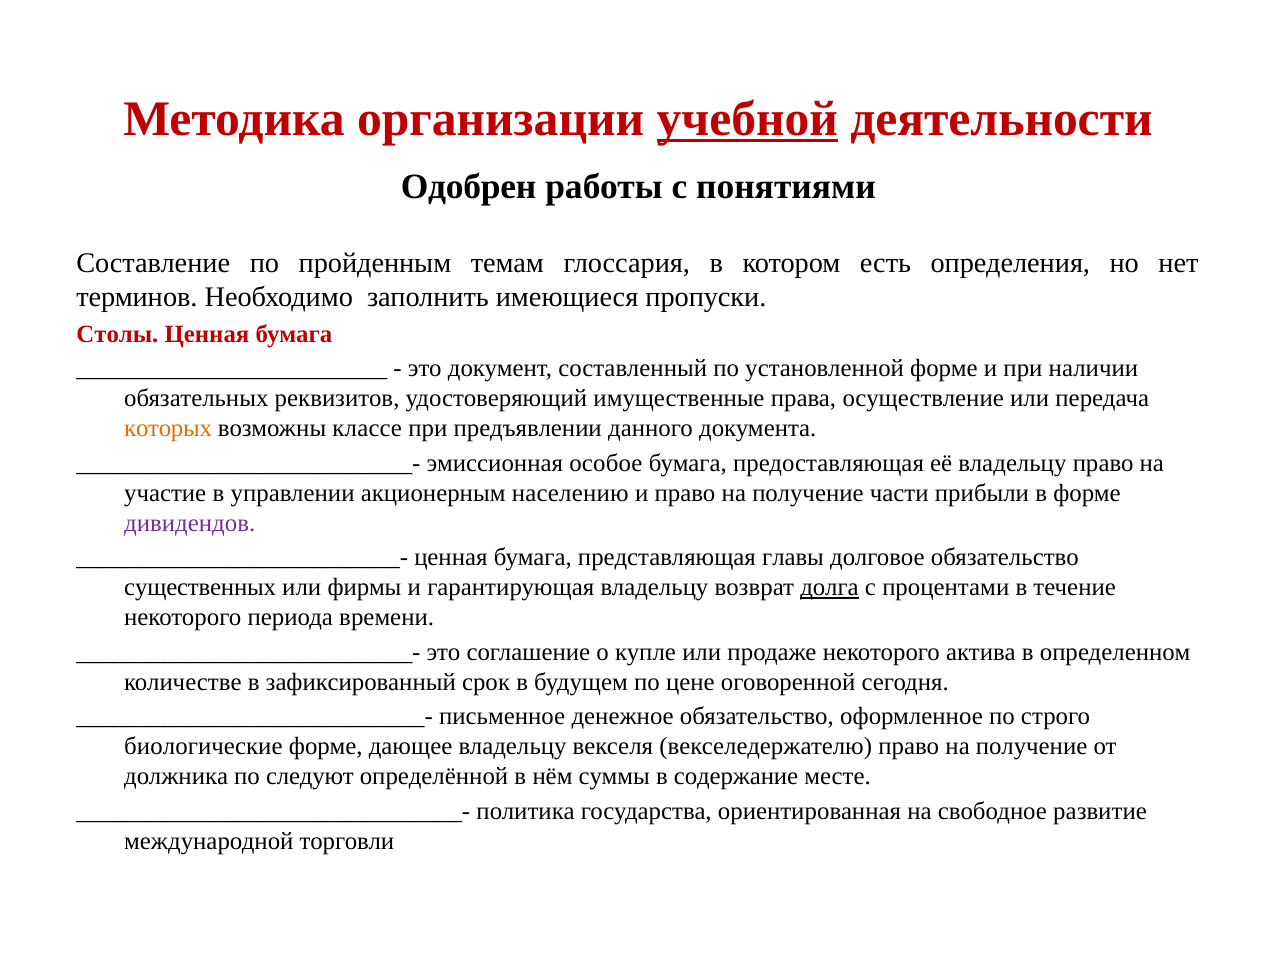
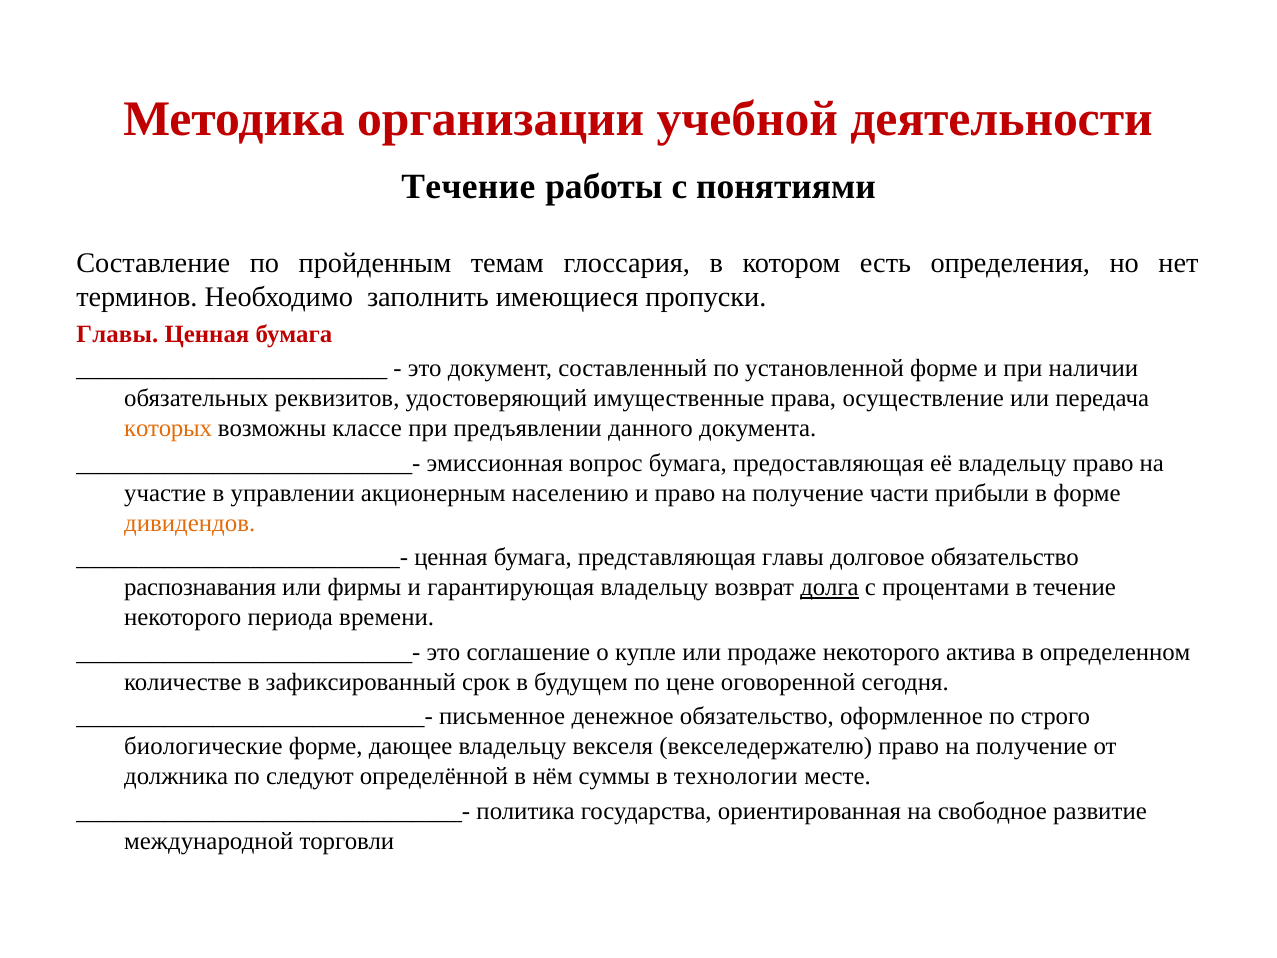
учебной underline: present -> none
Одобрен at (469, 187): Одобрен -> Течение
Столы at (117, 334): Столы -> Главы
особое: особое -> вопрос
дивидендов colour: purple -> orange
существенных: существенных -> распознавания
содержание: содержание -> технологии
